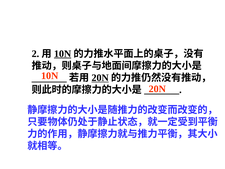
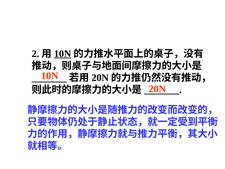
20N at (100, 78) underline: present -> none
